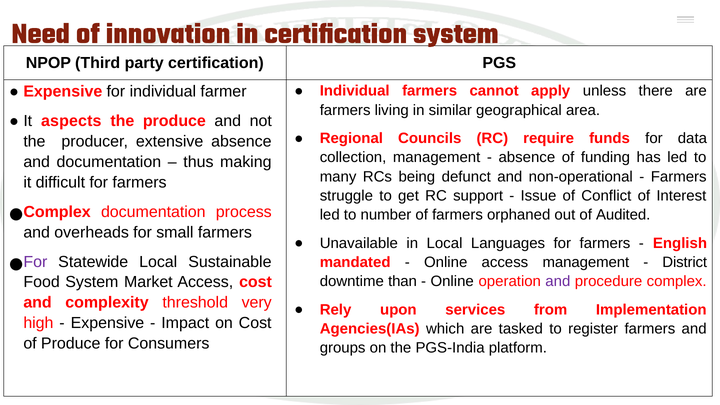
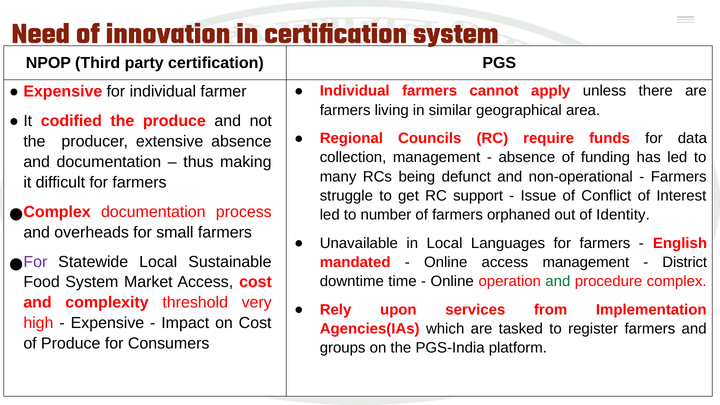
aspects: aspects -> codified
Audited: Audited -> Identity
than: than -> time
and at (558, 281) colour: purple -> green
